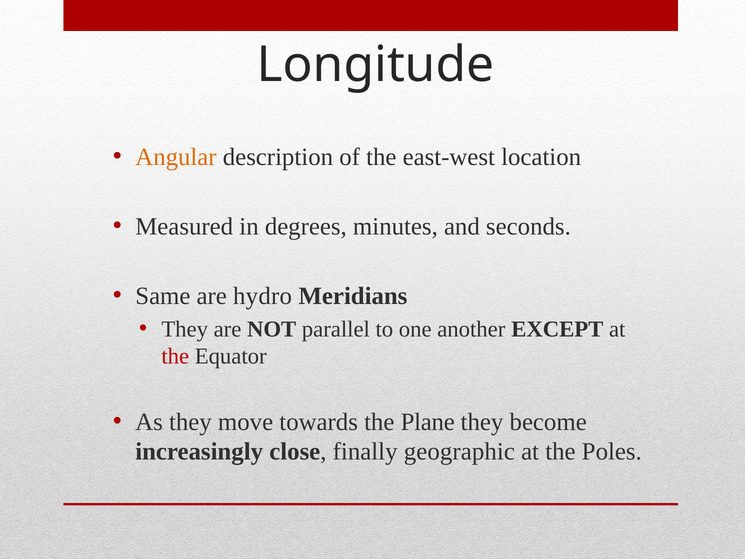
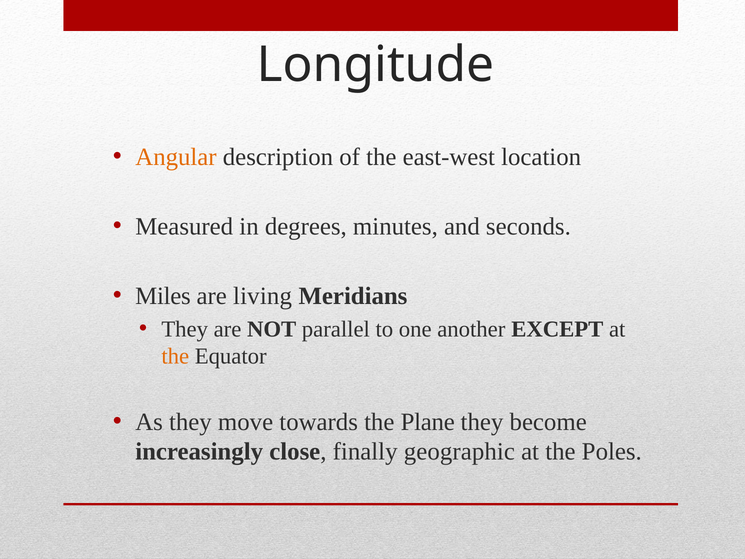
Same: Same -> Miles
hydro: hydro -> living
the at (175, 356) colour: red -> orange
